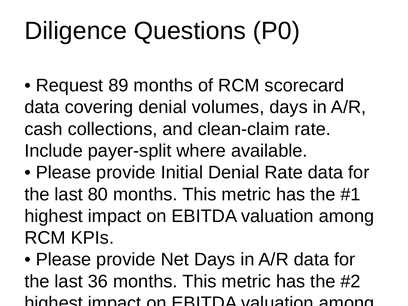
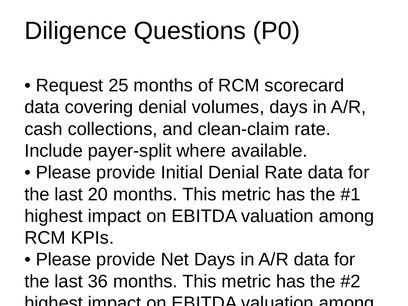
89: 89 -> 25
80: 80 -> 20
